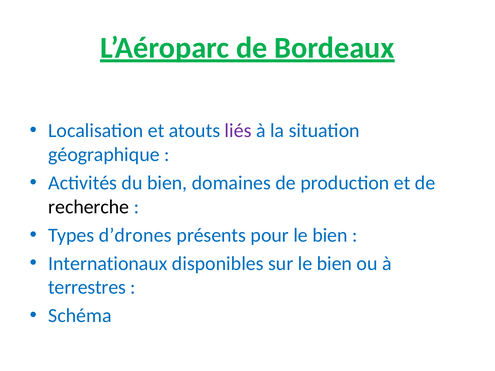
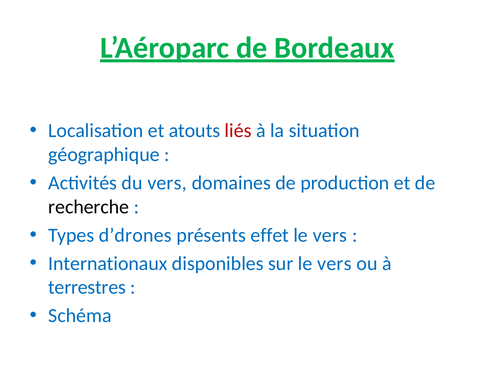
liés colour: purple -> red
du bien: bien -> vers
pour: pour -> effet
bien at (330, 235): bien -> vers
sur le bien: bien -> vers
